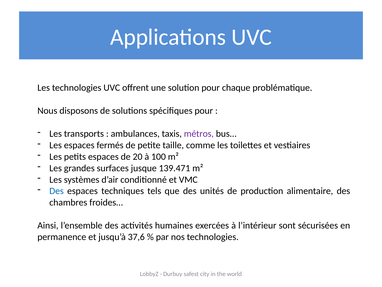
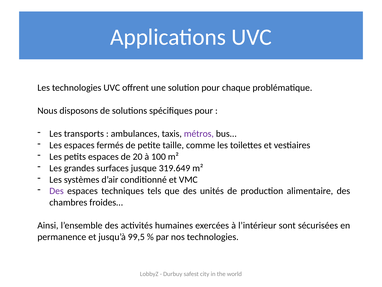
139.471: 139.471 -> 319.649
Des at (57, 191) colour: blue -> purple
37,6: 37,6 -> 99,5
